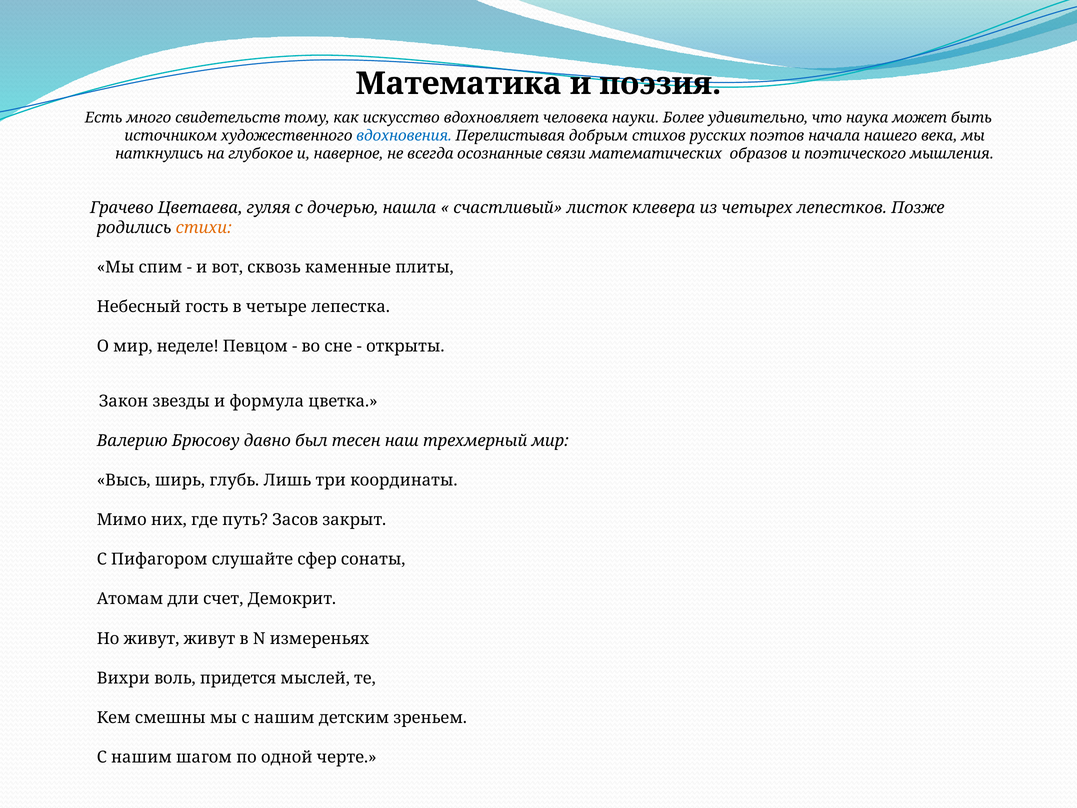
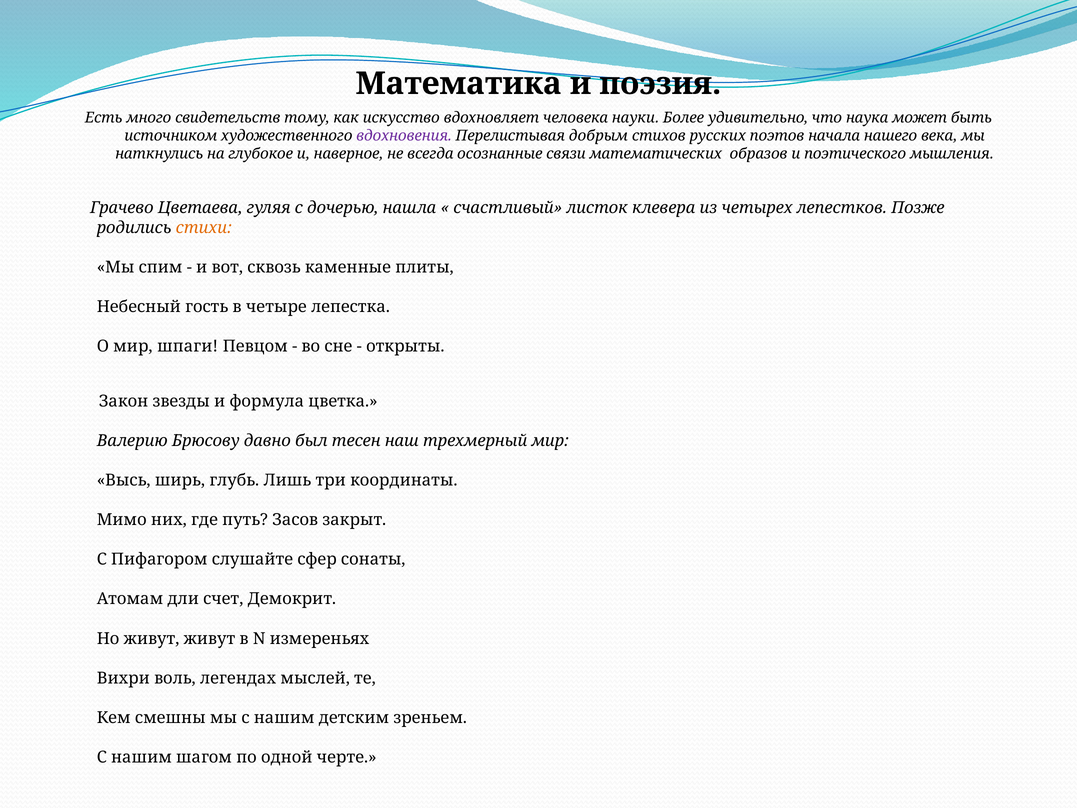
вдохновения colour: blue -> purple
неделе: неделе -> шпаги
придется: придется -> легендах
